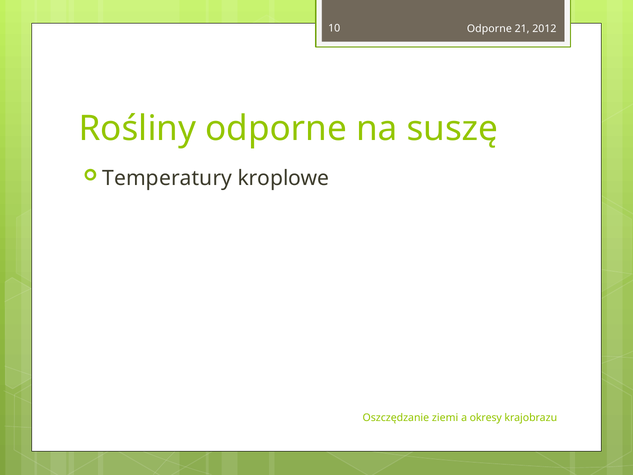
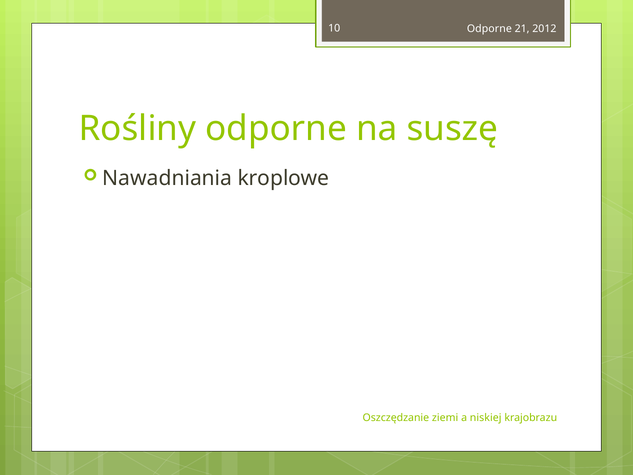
Temperatury: Temperatury -> Nawadniania
okresy: okresy -> niskiej
